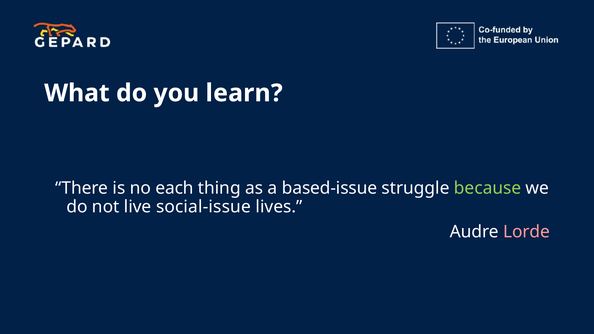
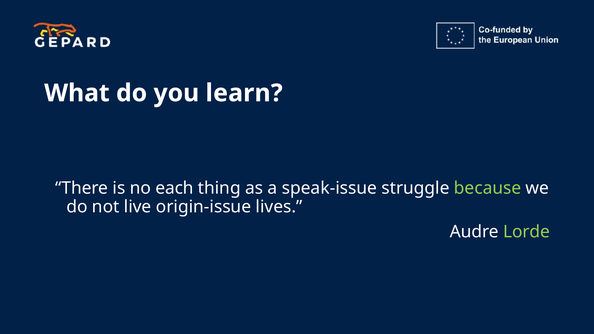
based-issue: based-issue -> speak-issue
social-issue: social-issue -> origin-issue
Lorde colour: pink -> light green
